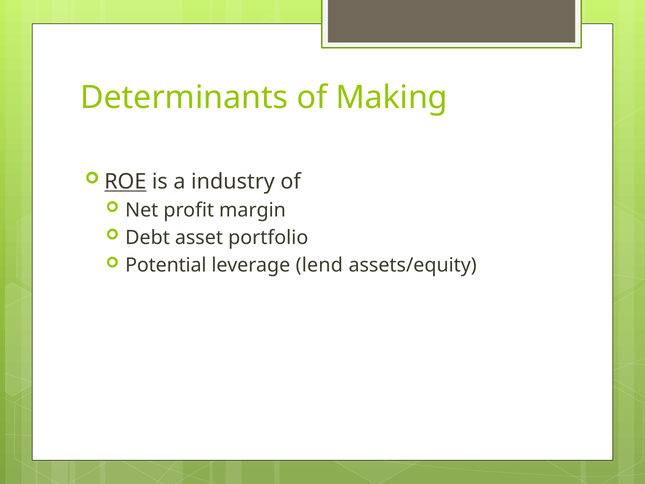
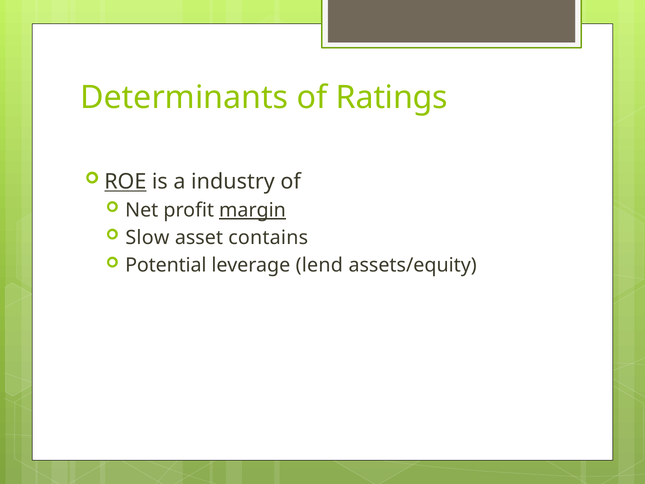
Making: Making -> Ratings
margin underline: none -> present
Debt: Debt -> Slow
portfolio: portfolio -> contains
